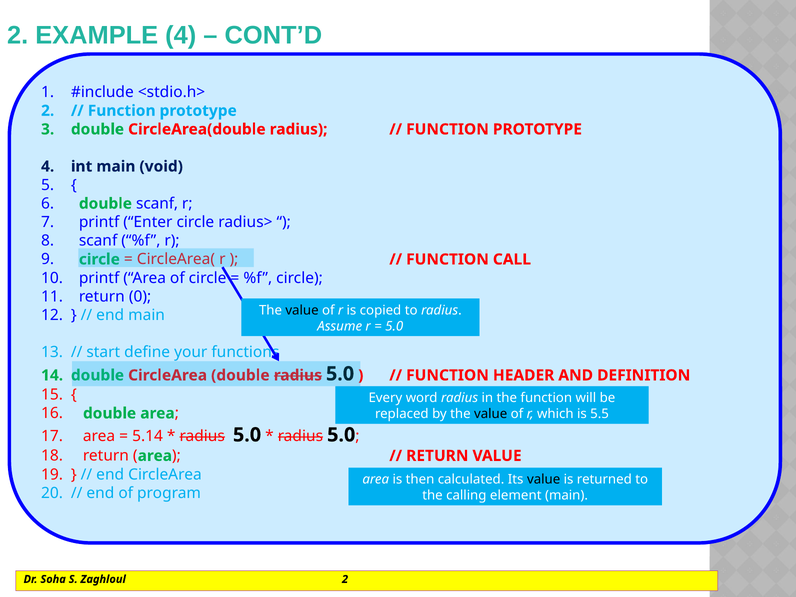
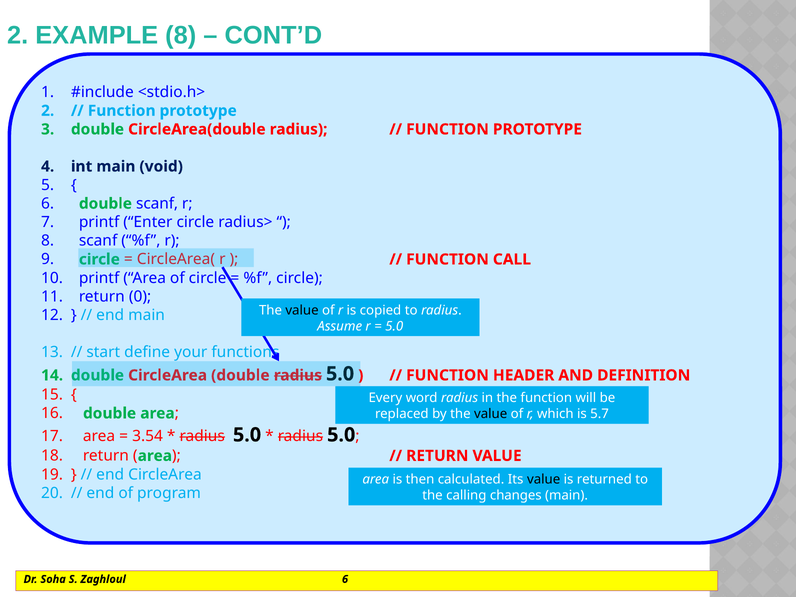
EXAMPLE 4: 4 -> 8
5.5: 5.5 -> 5.7
5.14: 5.14 -> 3.54
element: element -> changes
Zaghloul 2: 2 -> 6
